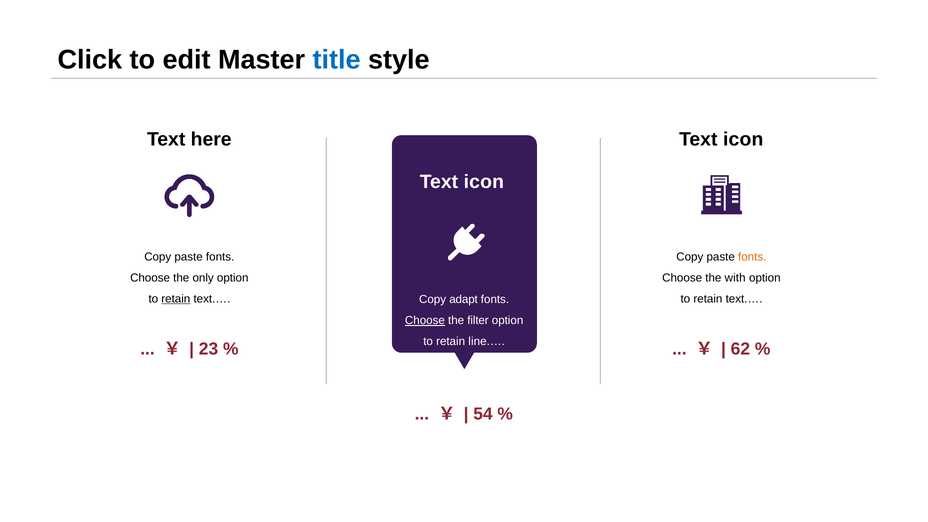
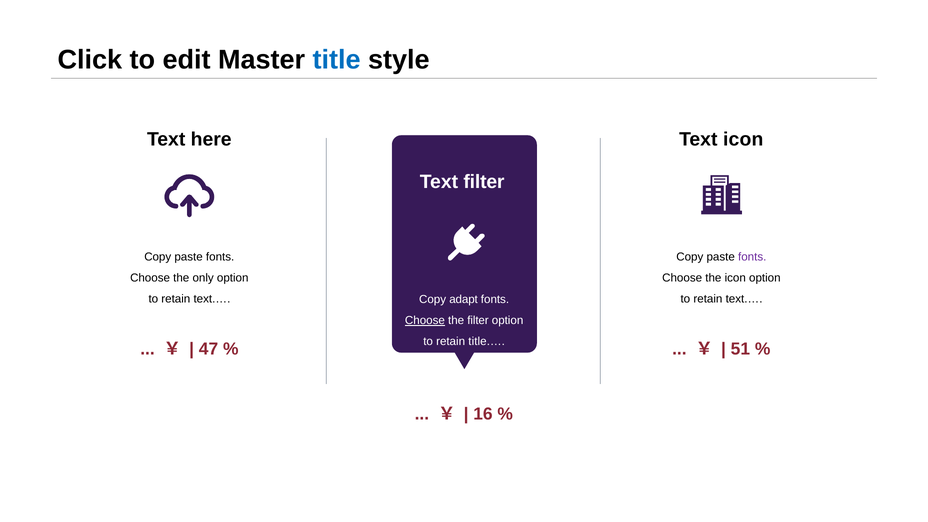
icon at (484, 182): icon -> filter
fonts at (752, 257) colour: orange -> purple
the with: with -> icon
retain at (176, 299) underline: present -> none
line.…: line.… -> title.…
23: 23 -> 47
62: 62 -> 51
54: 54 -> 16
